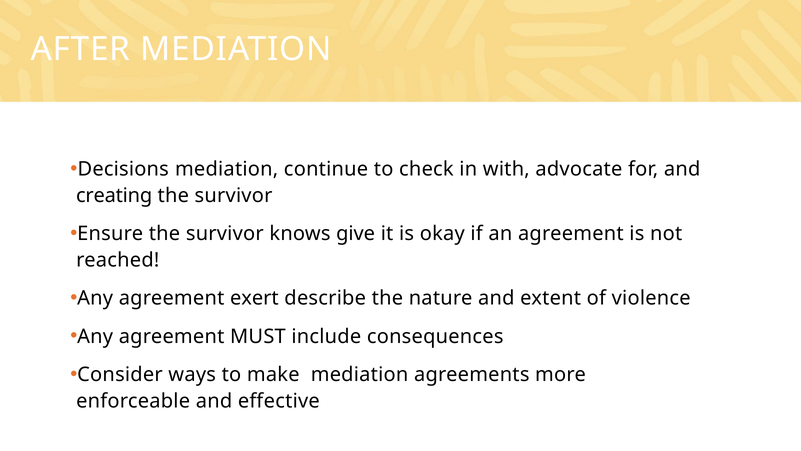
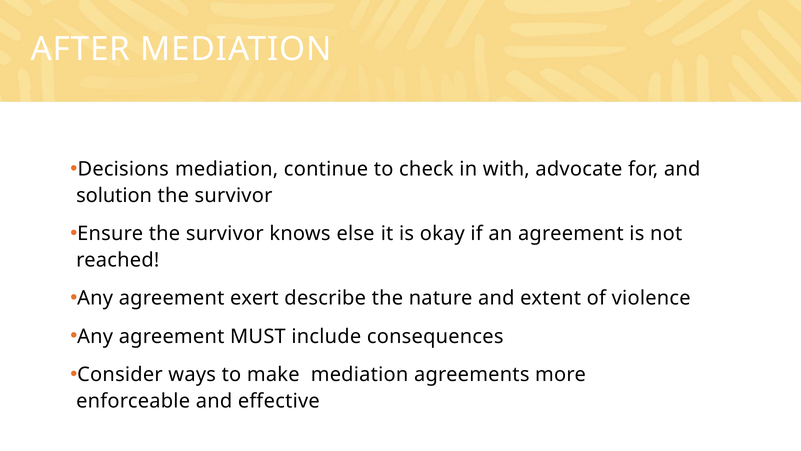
creating: creating -> solution
give: give -> else
